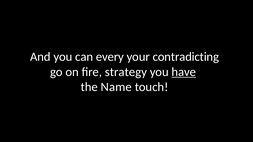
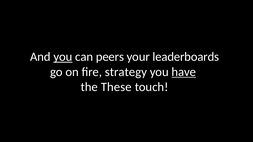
you at (63, 57) underline: none -> present
every: every -> peers
contradicting: contradicting -> leaderboards
Name: Name -> These
